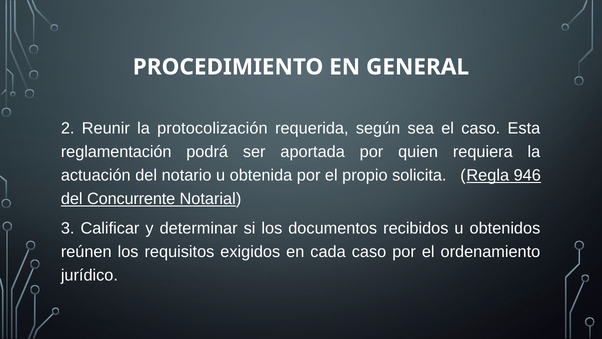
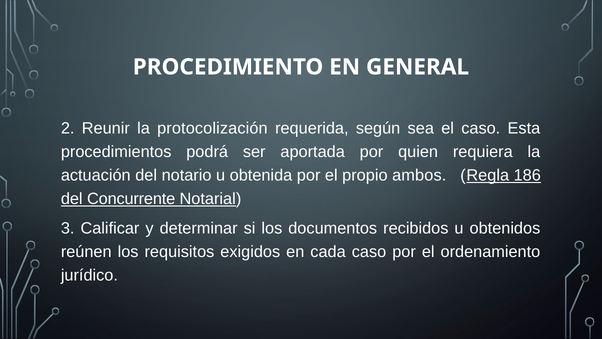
reglamentación: reglamentación -> procedimientos
solicita: solicita -> ambos
946: 946 -> 186
